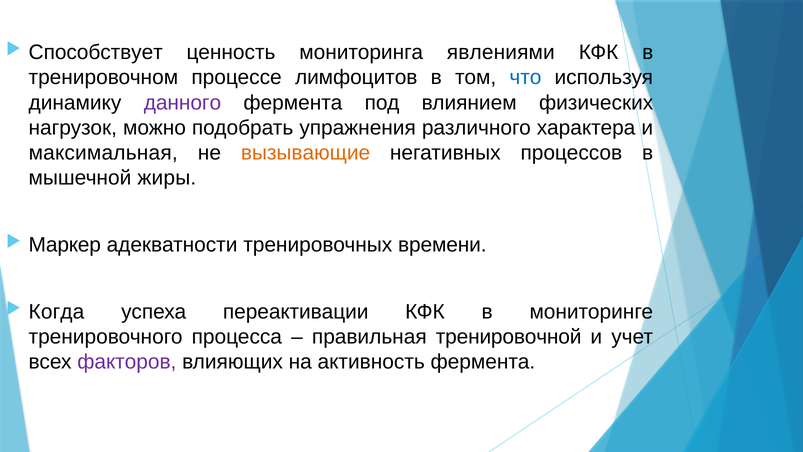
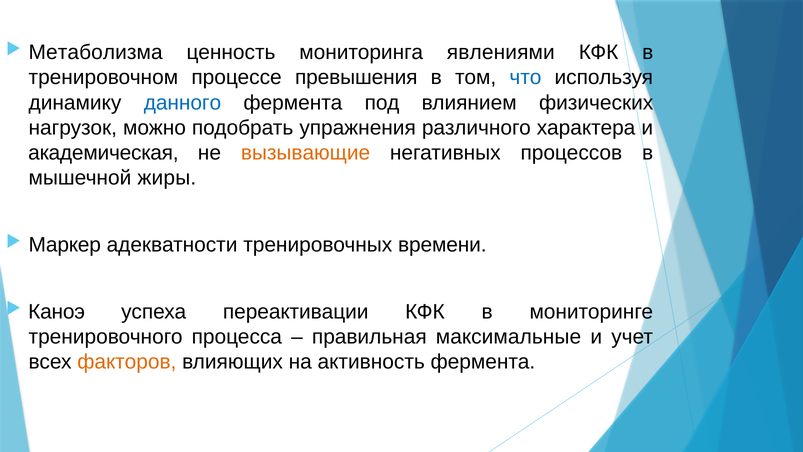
Способствует: Способствует -> Метаболизма
лимфоцитов: лимфоцитов -> превышения
данного colour: purple -> blue
максимальная: максимальная -> академическая
Когда: Когда -> Каноэ
тренировочной: тренировочной -> максимальные
факторов colour: purple -> orange
